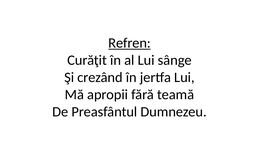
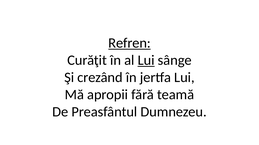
Lui at (146, 60) underline: none -> present
